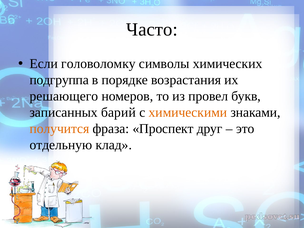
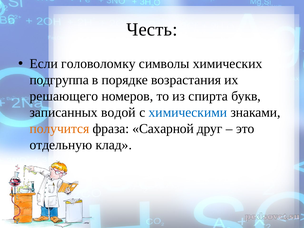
Часто: Часто -> Честь
провел: провел -> спирта
барий: барий -> водой
химическими colour: orange -> blue
Проспект: Проспект -> Сахарной
